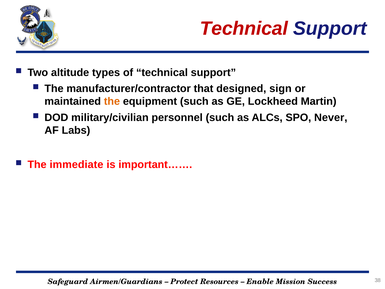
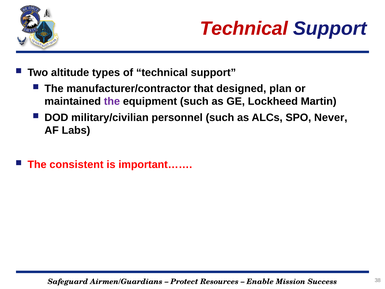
sign: sign -> plan
the at (112, 101) colour: orange -> purple
immediate: immediate -> consistent
